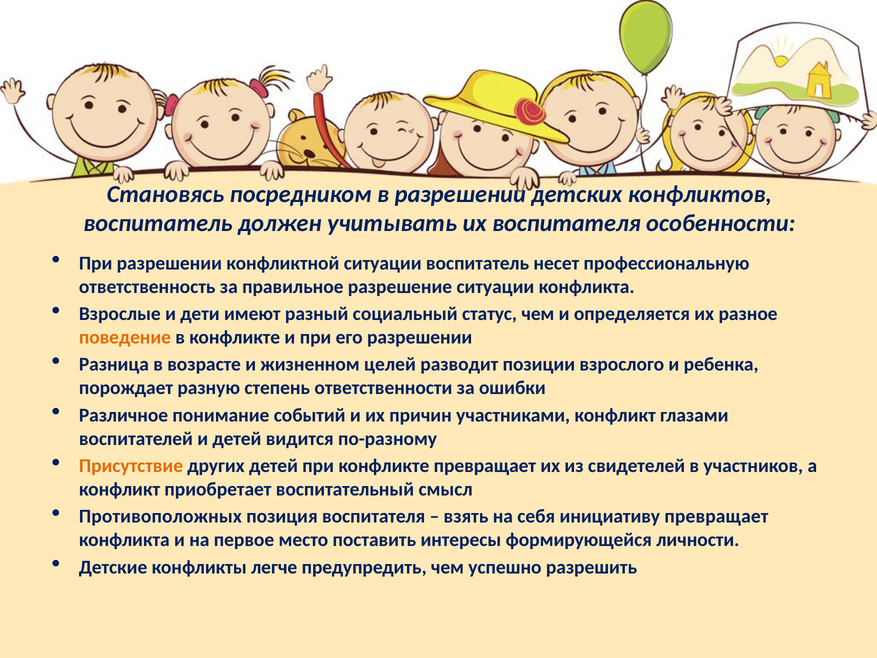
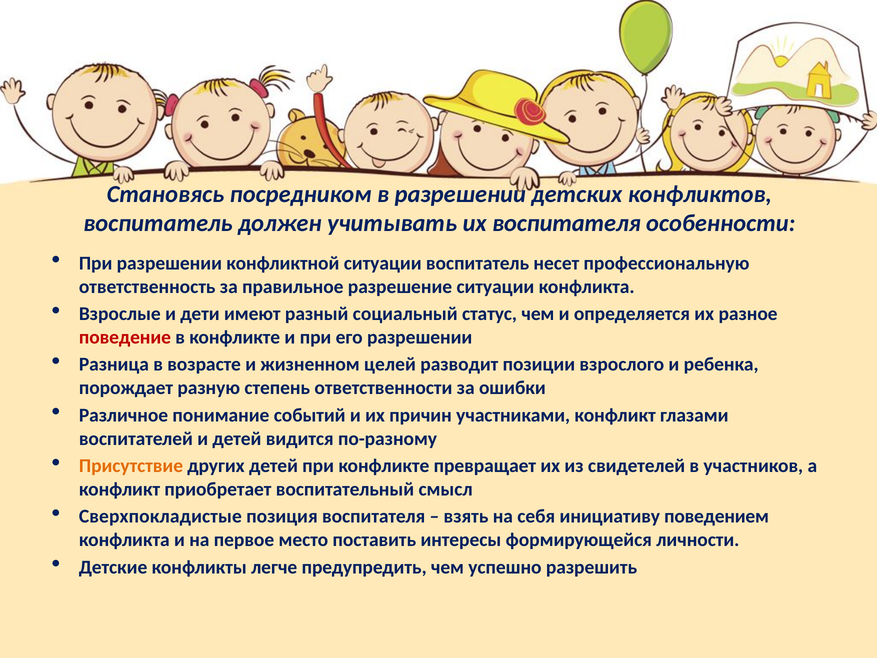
поведение colour: orange -> red
Противоположных: Противоположных -> Сверхпокладистые
инициативу превращает: превращает -> поведением
